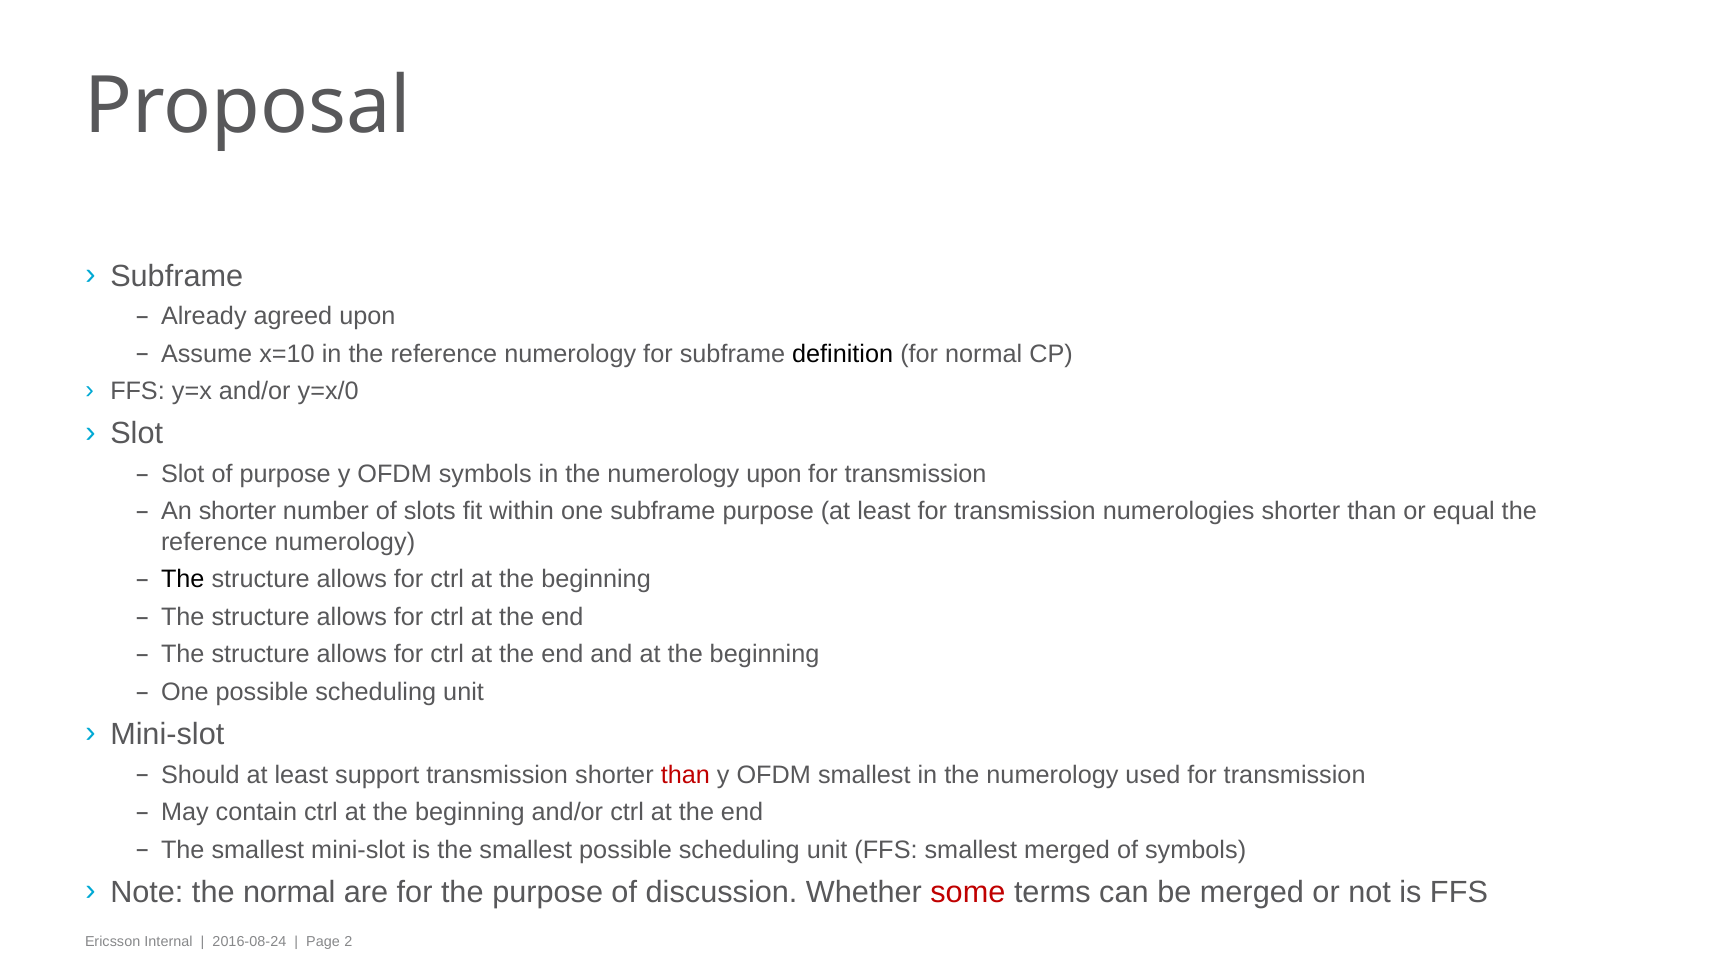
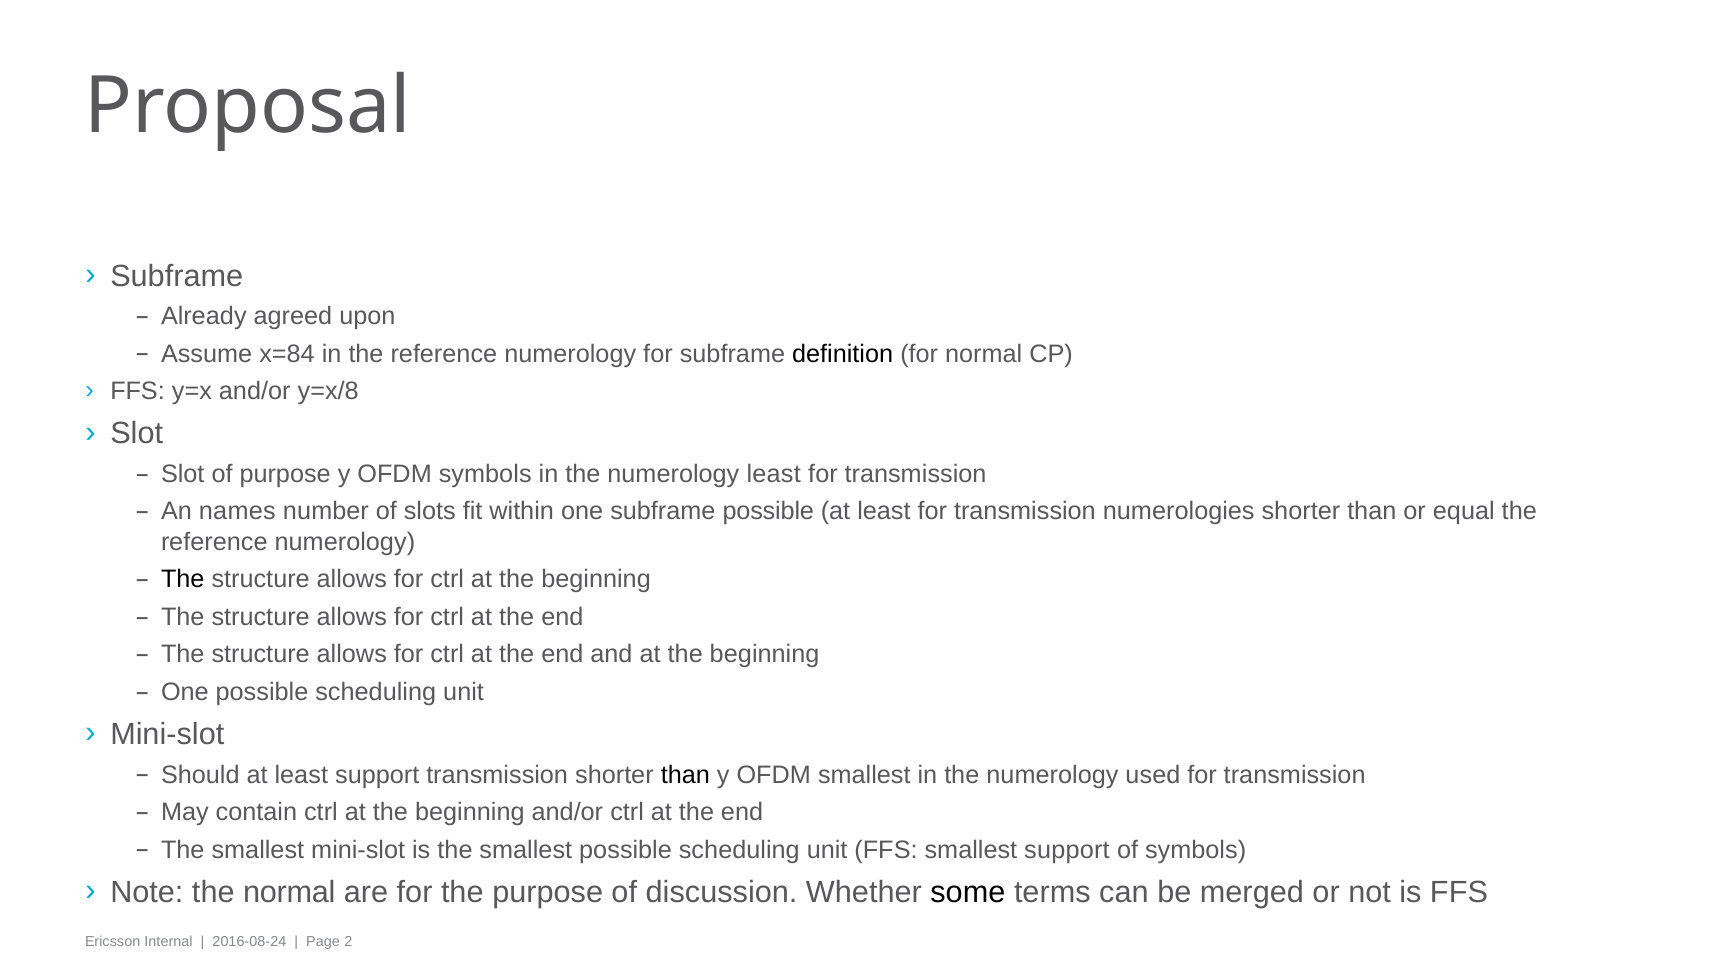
x=10: x=10 -> x=84
y=x/0: y=x/0 -> y=x/8
numerology upon: upon -> least
An shorter: shorter -> names
subframe purpose: purpose -> possible
than at (685, 775) colour: red -> black
smallest merged: merged -> support
some colour: red -> black
